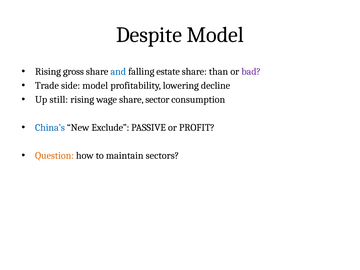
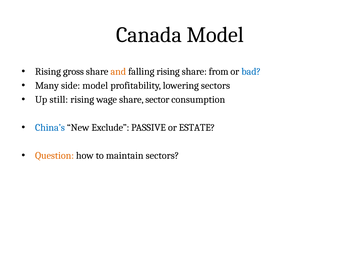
Despite: Despite -> Canada
and colour: blue -> orange
falling estate: estate -> rising
than: than -> from
bad colour: purple -> blue
Trade: Trade -> Many
lowering decline: decline -> sectors
PROFIT: PROFIT -> ESTATE
